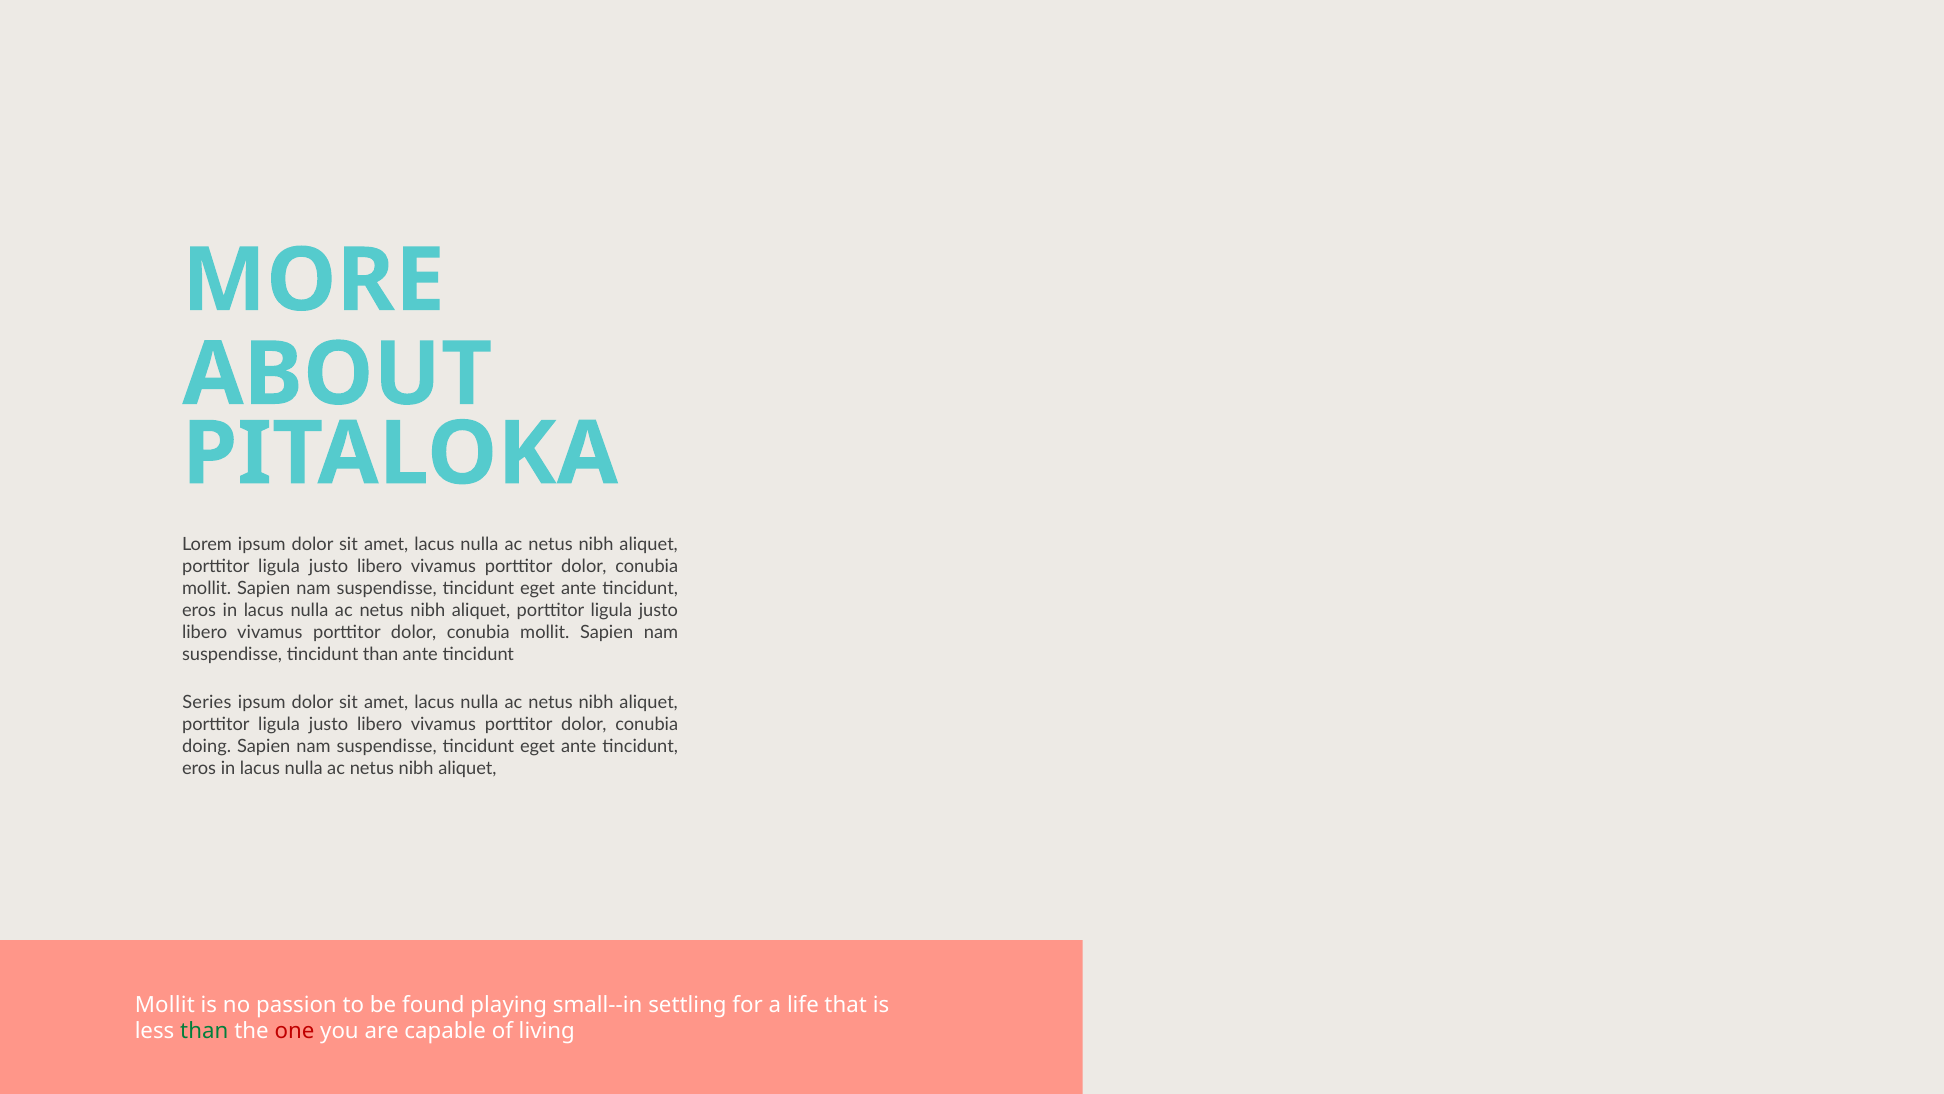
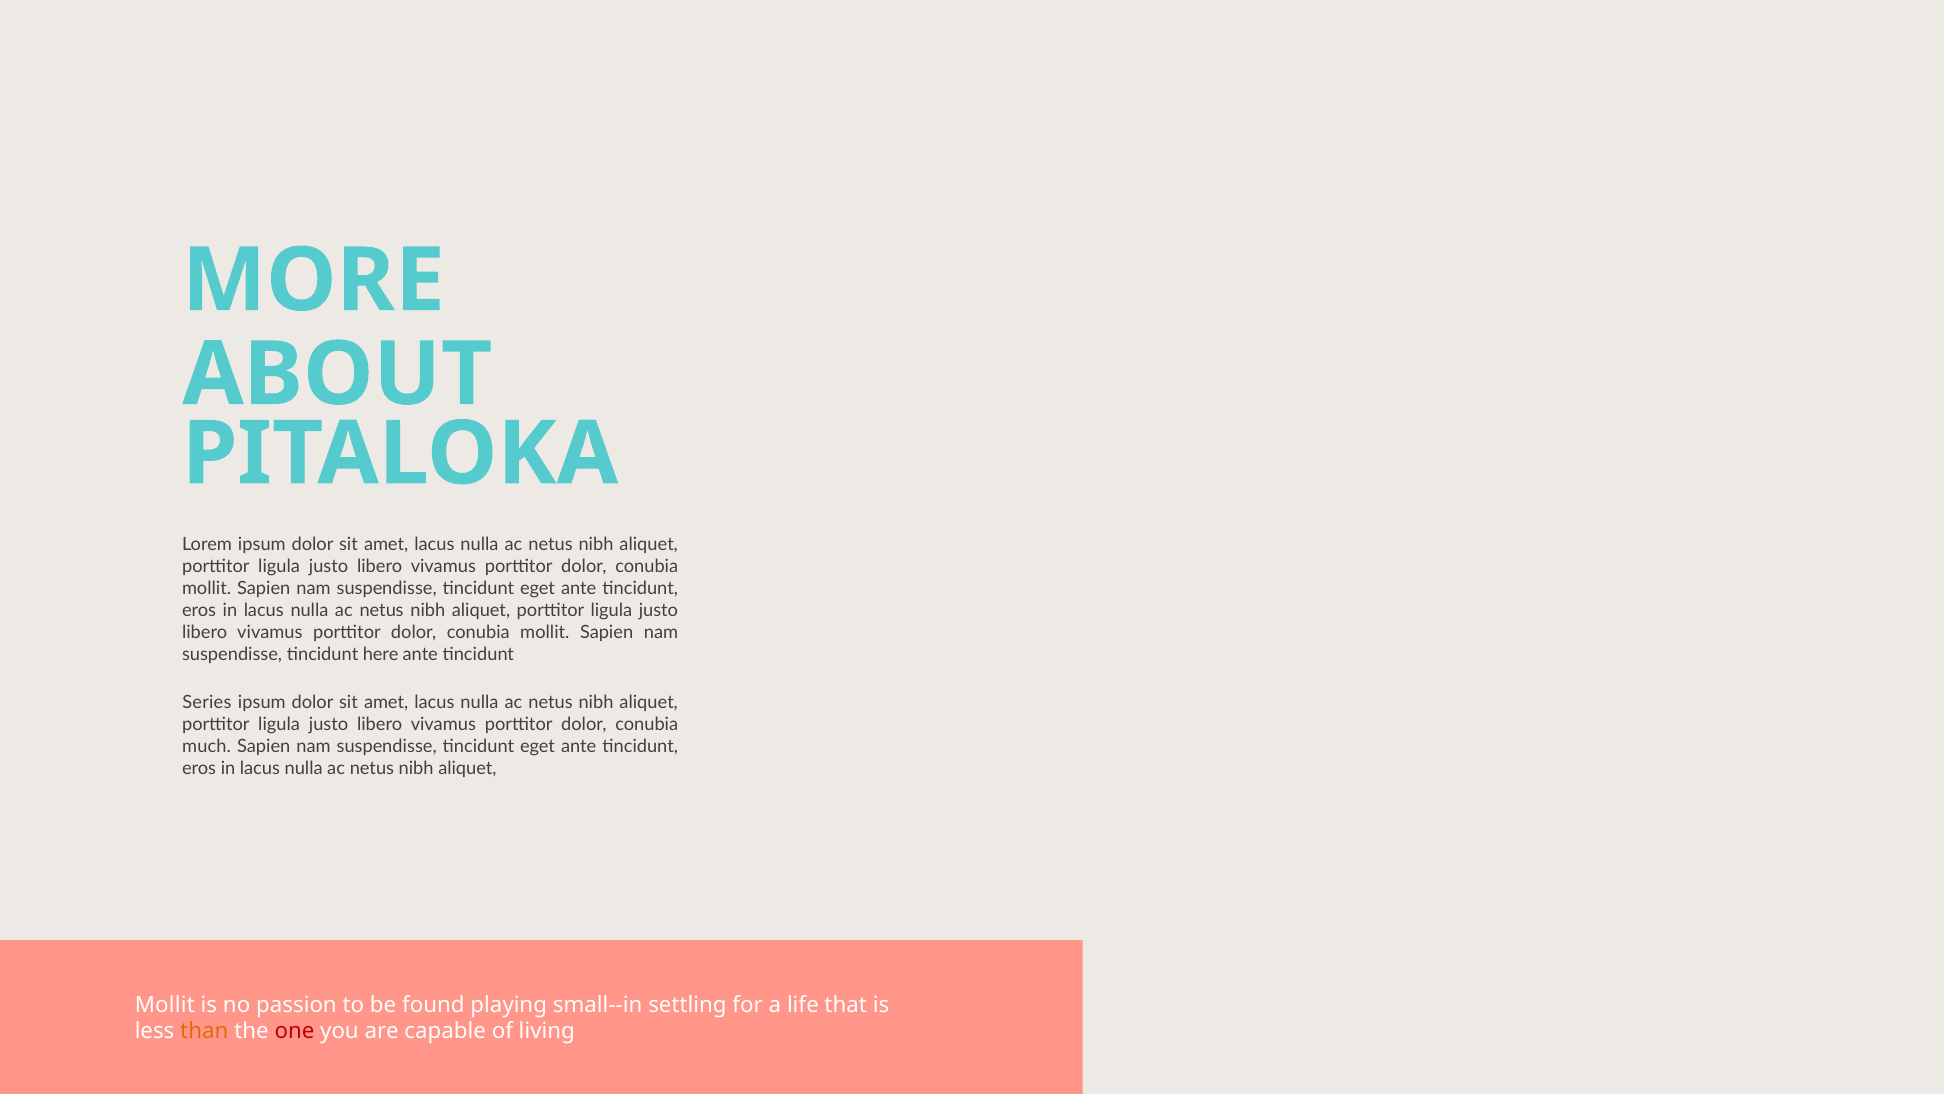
tincidunt than: than -> here
doing: doing -> much
than at (204, 1031) colour: green -> orange
